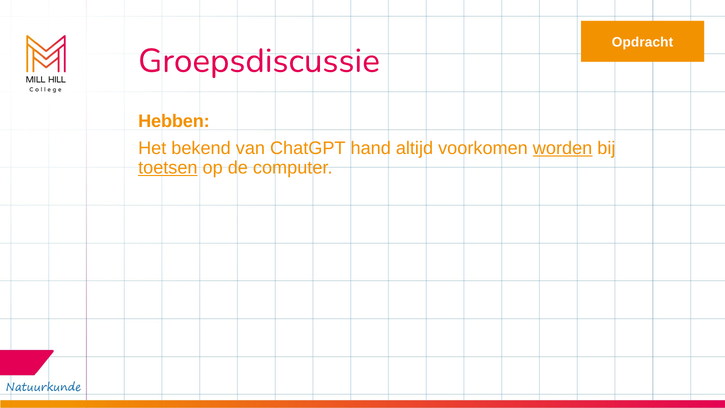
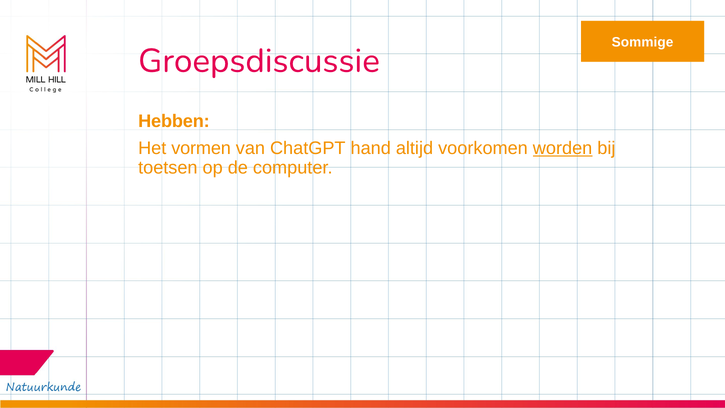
Opdracht: Opdracht -> Sommige
bekend: bekend -> vormen
toetsen underline: present -> none
